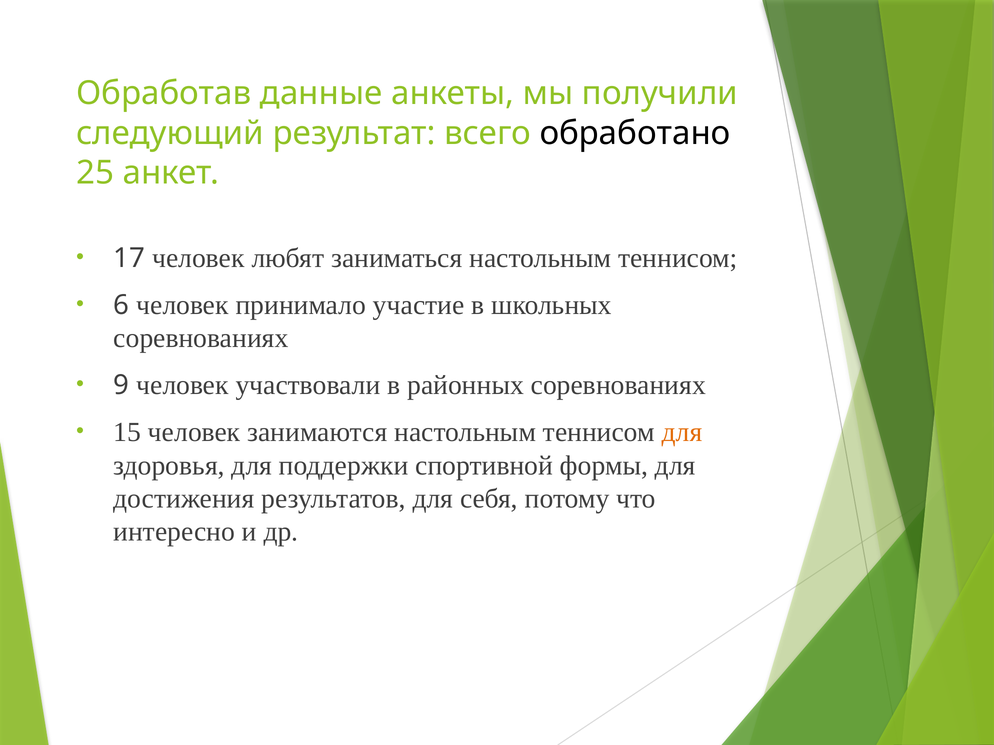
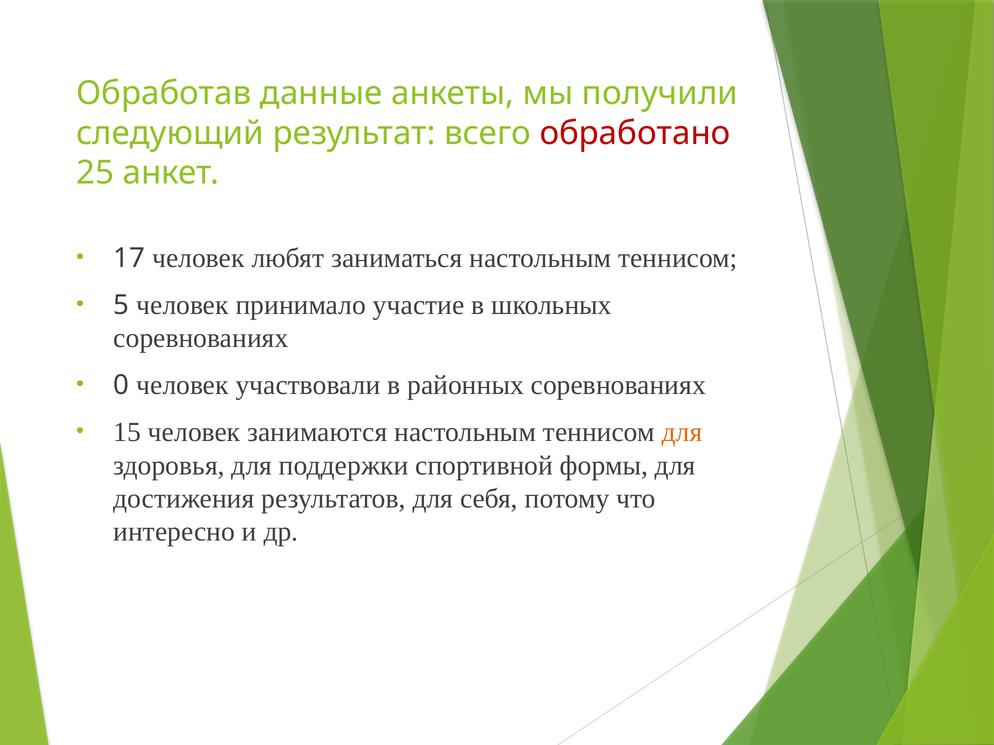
обработано colour: black -> red
6: 6 -> 5
9: 9 -> 0
